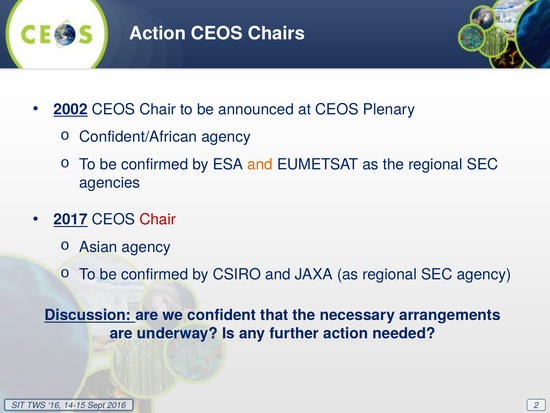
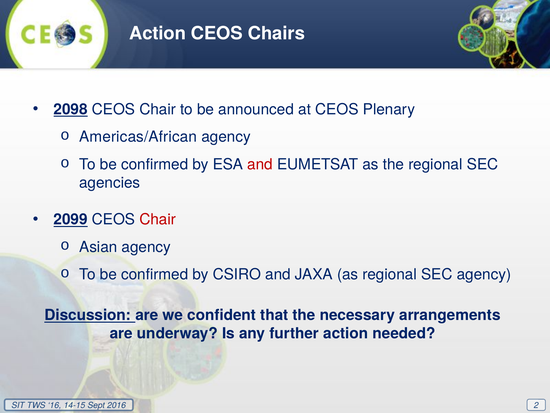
2002: 2002 -> 2098
Confident/African: Confident/African -> Americas/African
and at (260, 164) colour: orange -> red
2017: 2017 -> 2099
